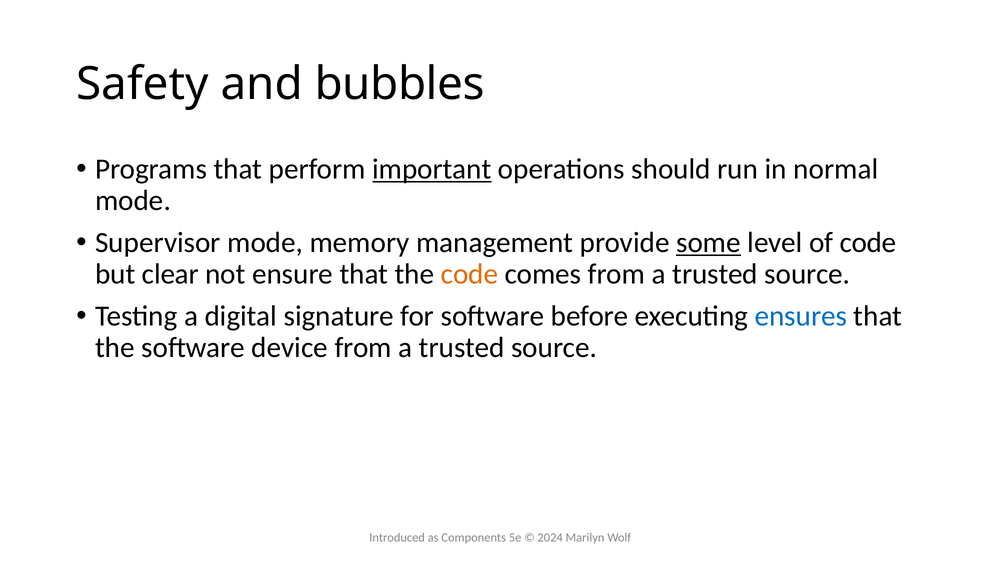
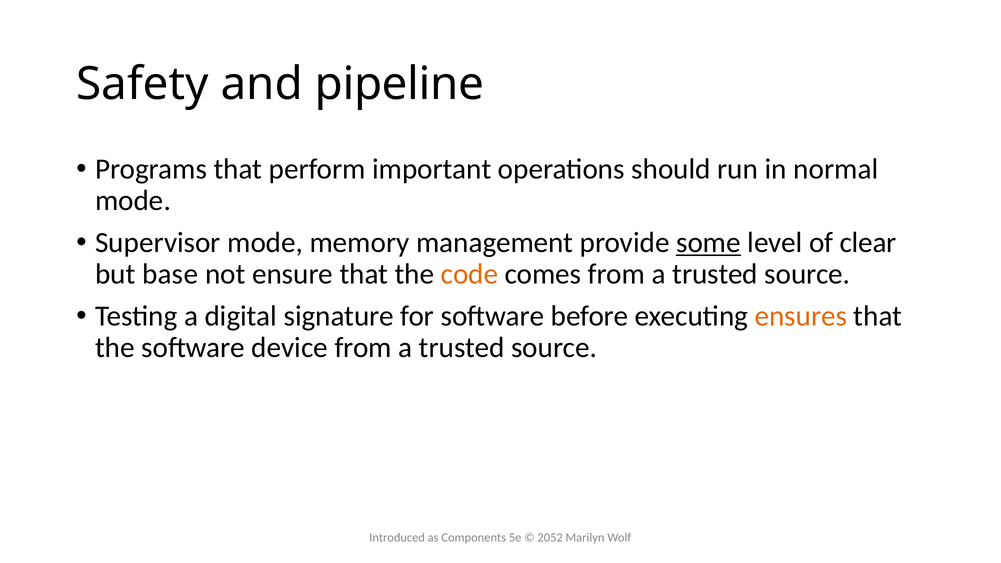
bubbles: bubbles -> pipeline
important underline: present -> none
of code: code -> clear
clear: clear -> base
ensures colour: blue -> orange
2024: 2024 -> 2052
